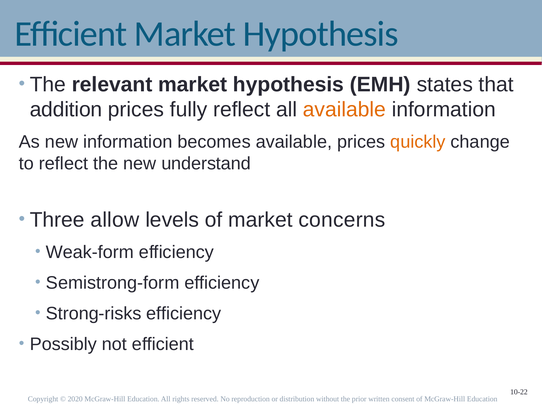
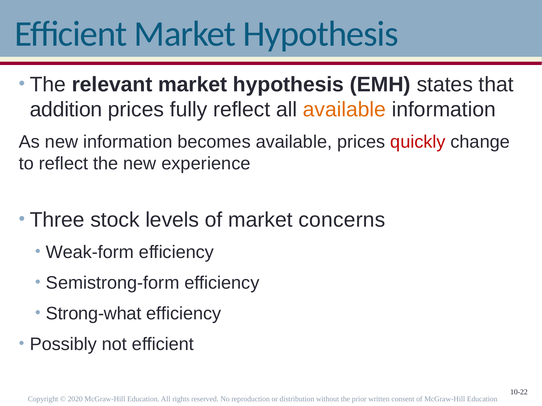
quickly colour: orange -> red
understand: understand -> experience
allow: allow -> stock
Strong-risks: Strong-risks -> Strong-what
